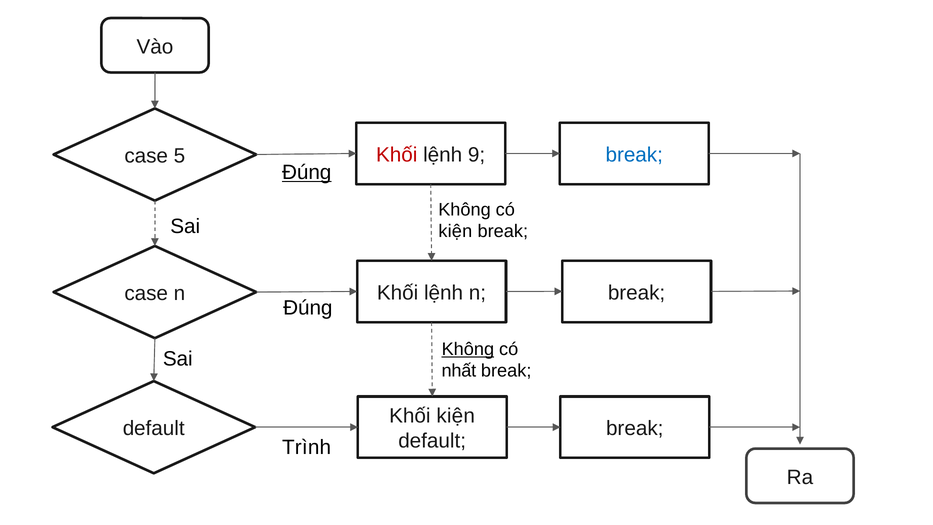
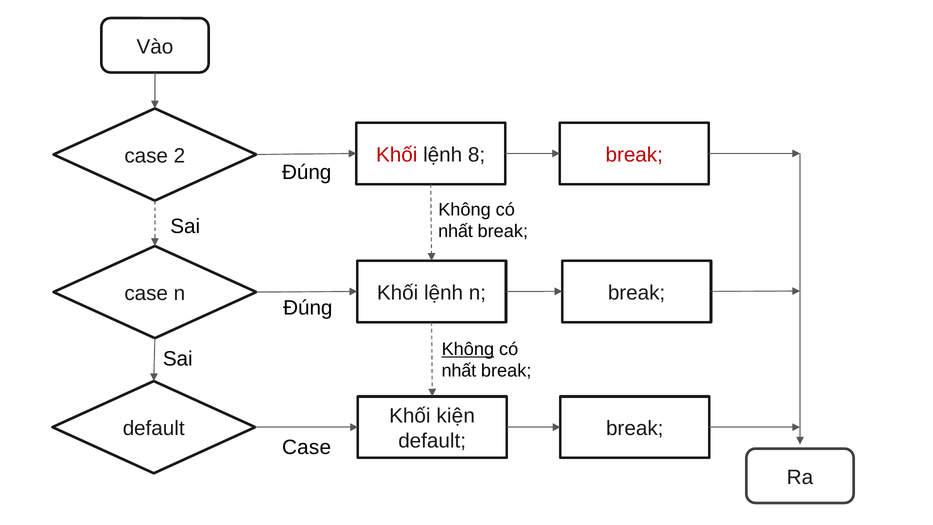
9: 9 -> 8
break at (634, 155) colour: blue -> red
5: 5 -> 2
Đúng at (307, 173) underline: present -> none
kiện at (455, 231): kiện -> nhất
Trình at (307, 447): Trình -> Case
